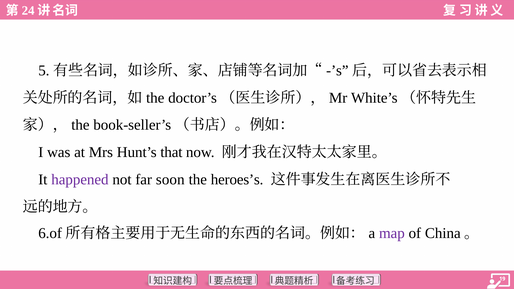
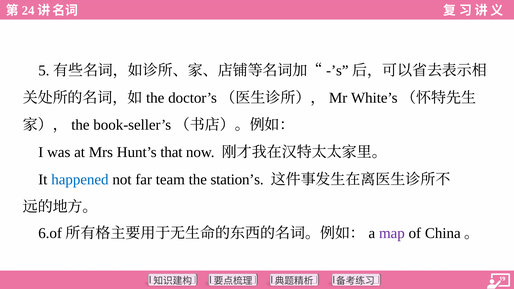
happened colour: purple -> blue
soon: soon -> team
heroes’s: heroes’s -> station’s
